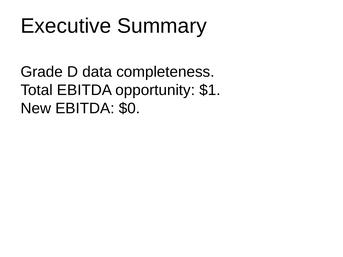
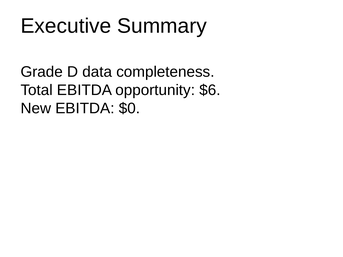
$1: $1 -> $6
